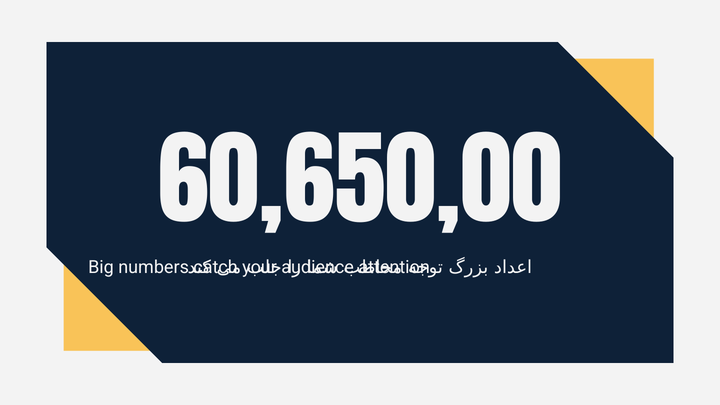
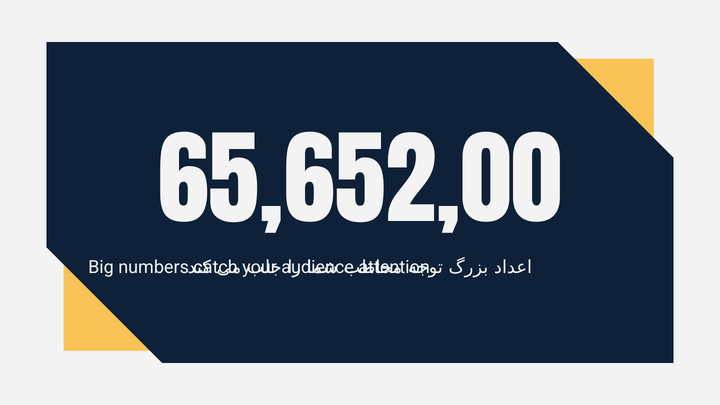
60,650,00: 60,650,00 -> 65,652,00
